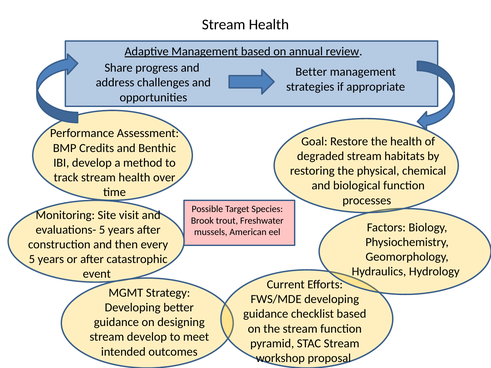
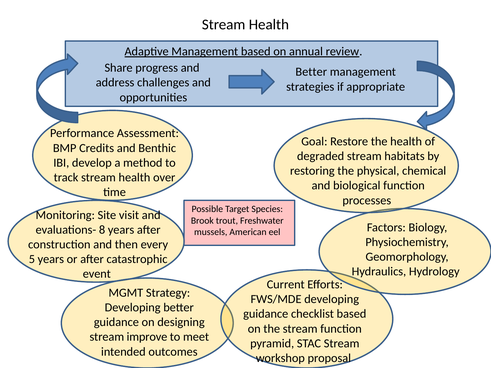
evaluations- 5: 5 -> 8
stream develop: develop -> improve
